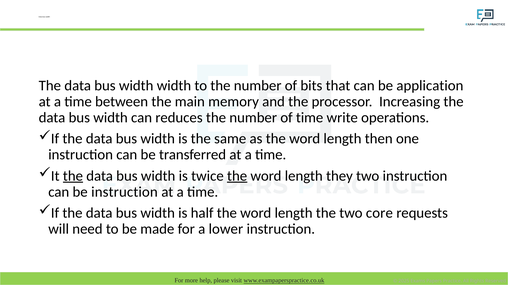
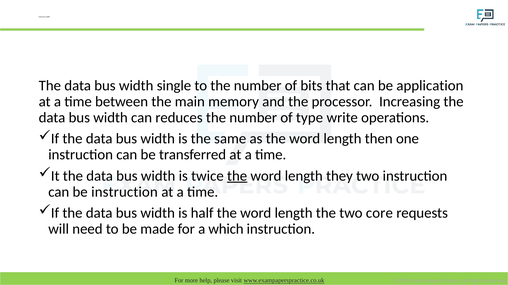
width width: width -> single
of time: time -> type
the at (73, 176) underline: present -> none
lower: lower -> which
